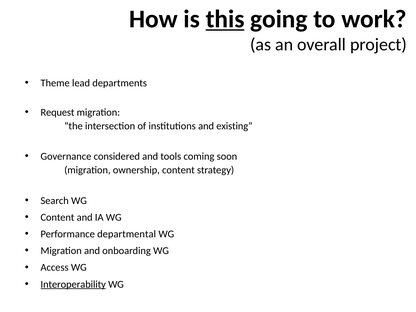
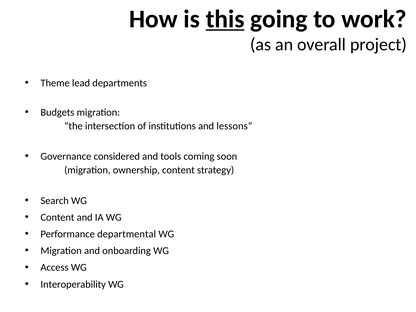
Request: Request -> Budgets
existing: existing -> lessons
Interoperability underline: present -> none
